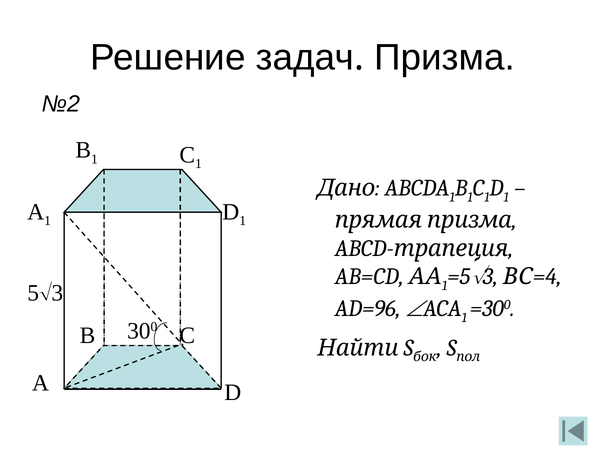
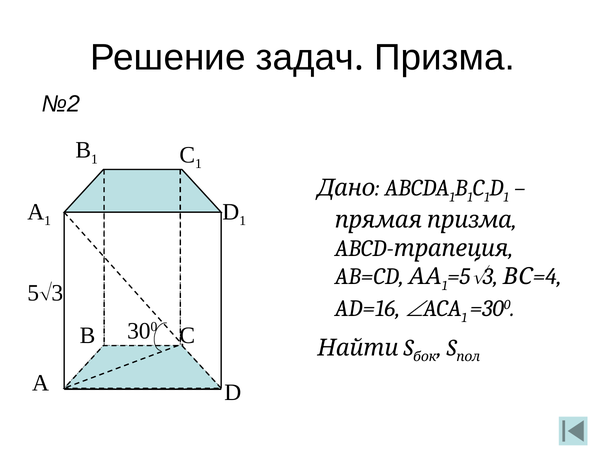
AD=96: AD=96 -> AD=16
